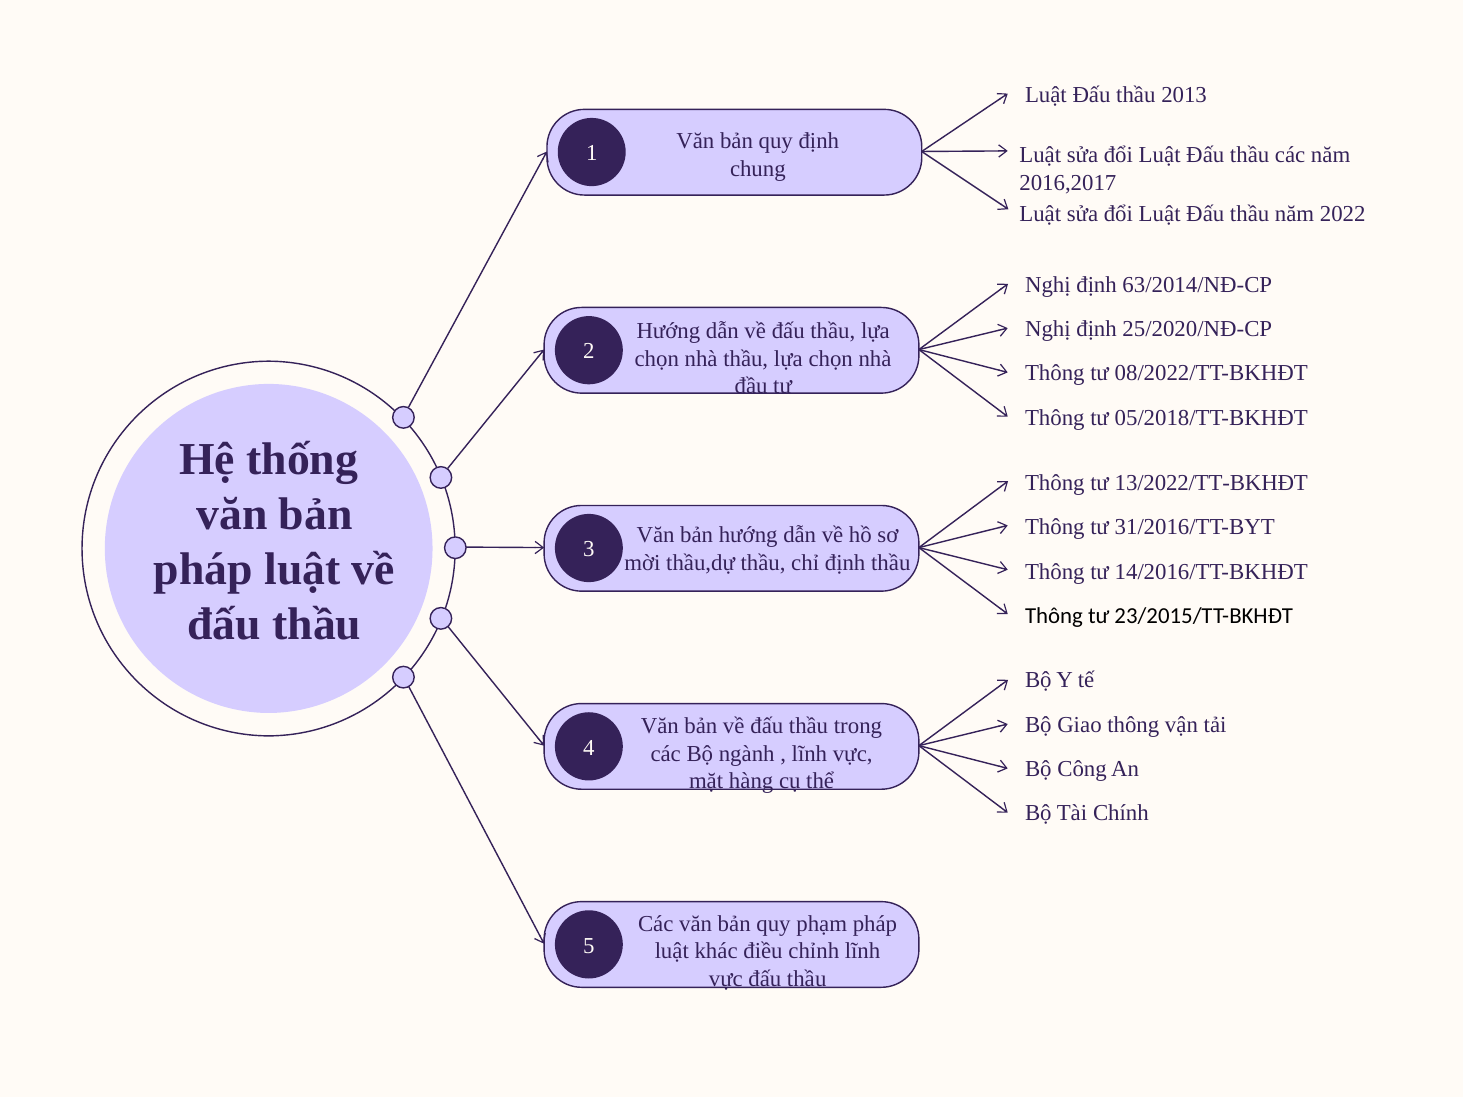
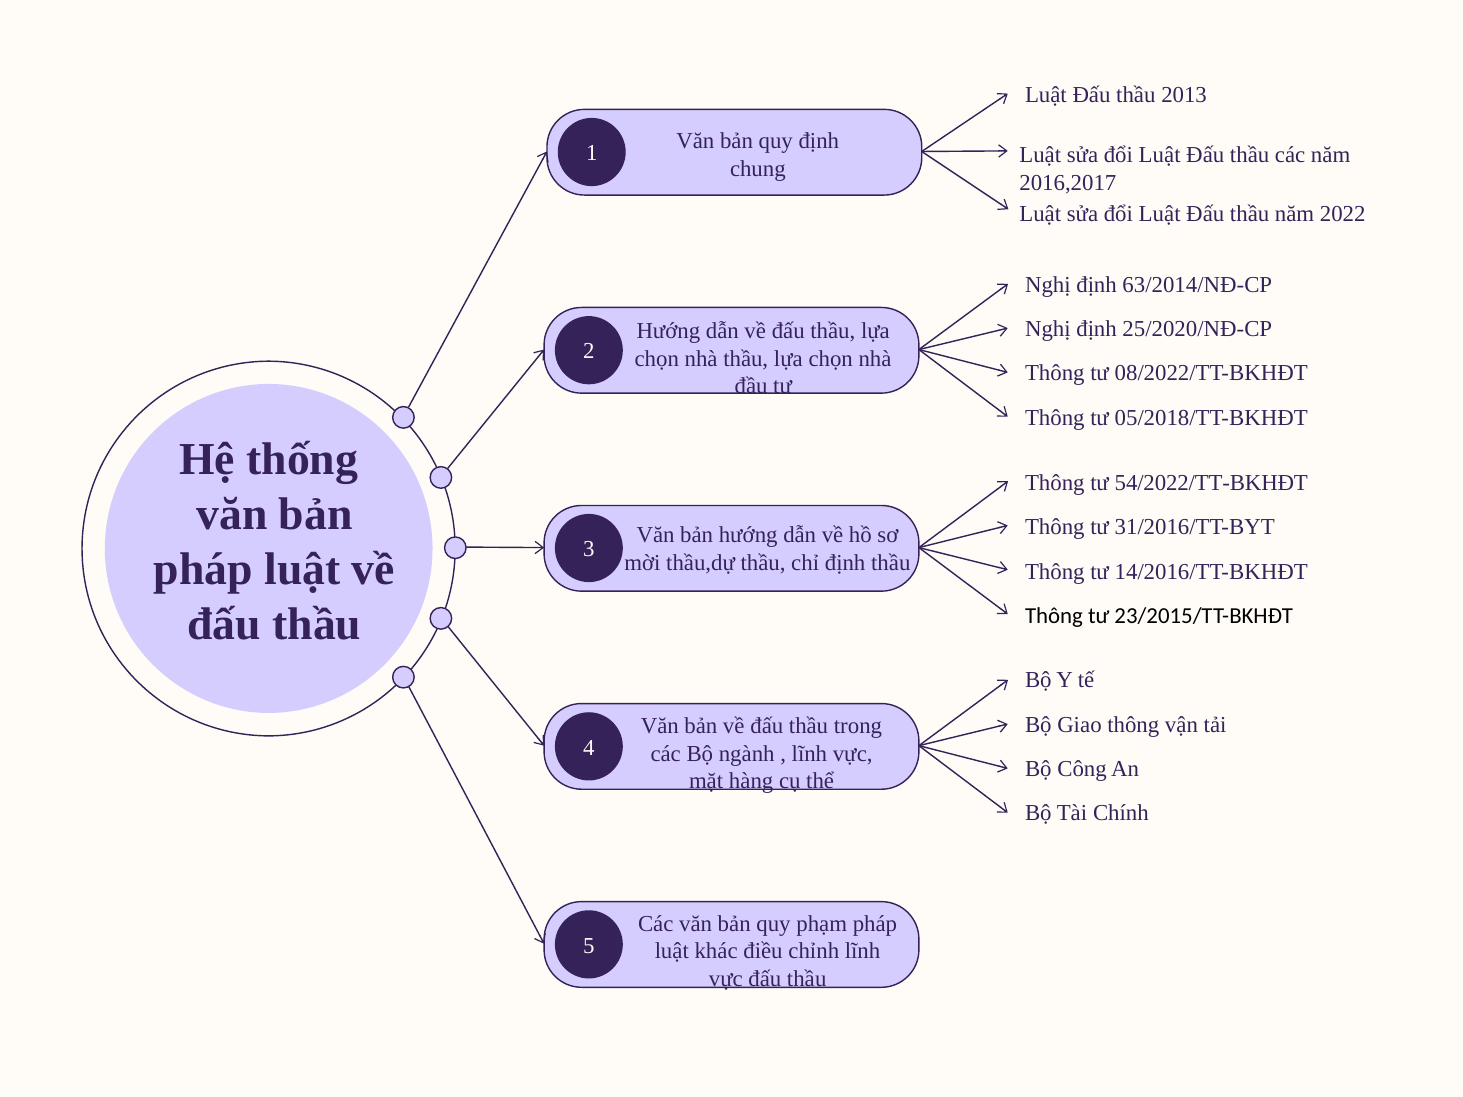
13/2022/TT-BKHĐT: 13/2022/TT-BKHĐT -> 54/2022/TT-BKHĐT
